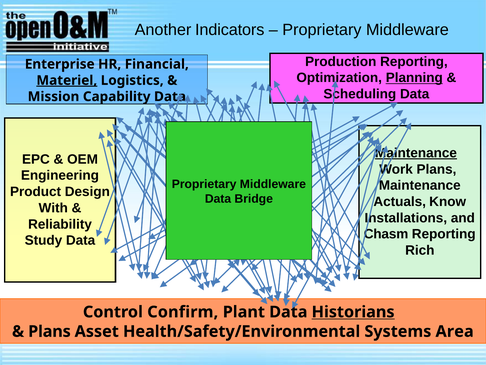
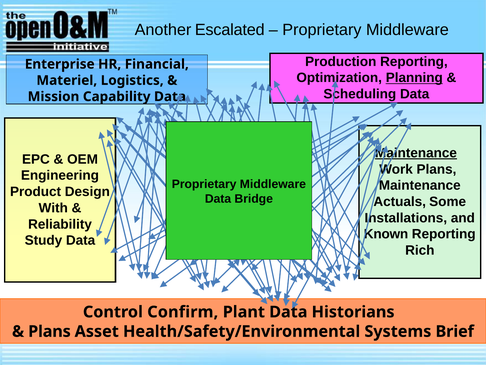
Indicators: Indicators -> Escalated
Materiel underline: present -> none
Know: Know -> Some
Chasm: Chasm -> Known
Historians underline: present -> none
Area: Area -> Brief
